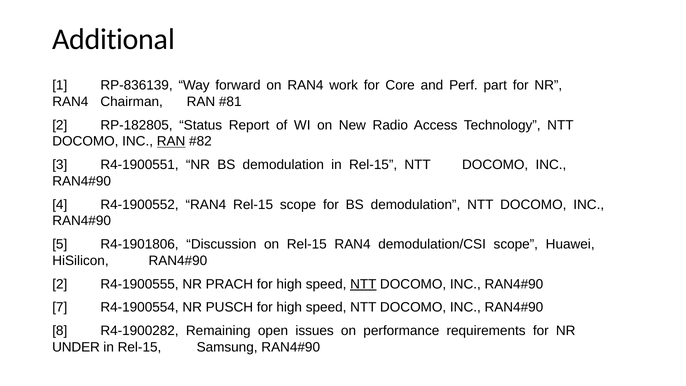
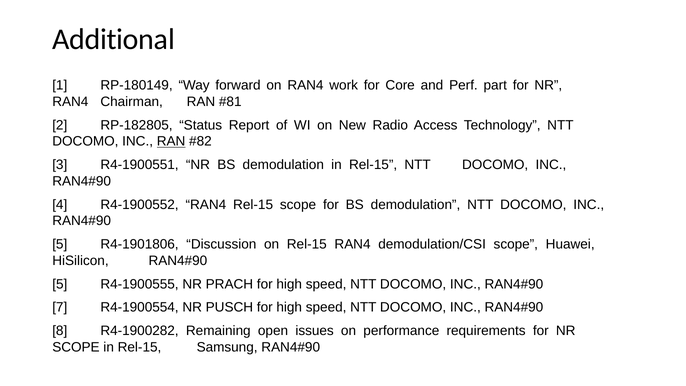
RP-836139: RP-836139 -> RP-180149
2 at (60, 284): 2 -> 5
NTT at (363, 284) underline: present -> none
UNDER at (76, 347): UNDER -> SCOPE
